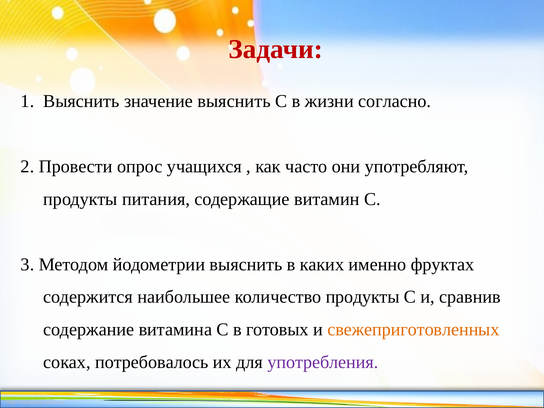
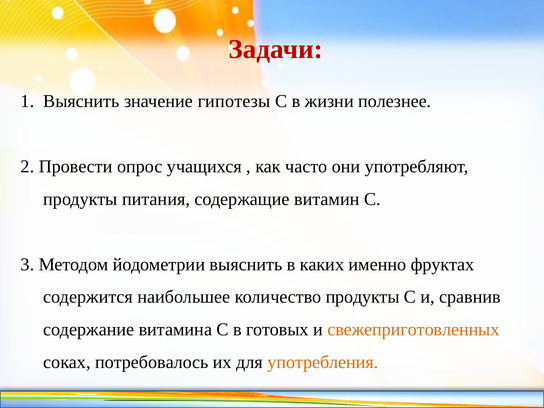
значение выяснить: выяснить -> гипотезы
согласно: согласно -> полезнее
употребления colour: purple -> orange
